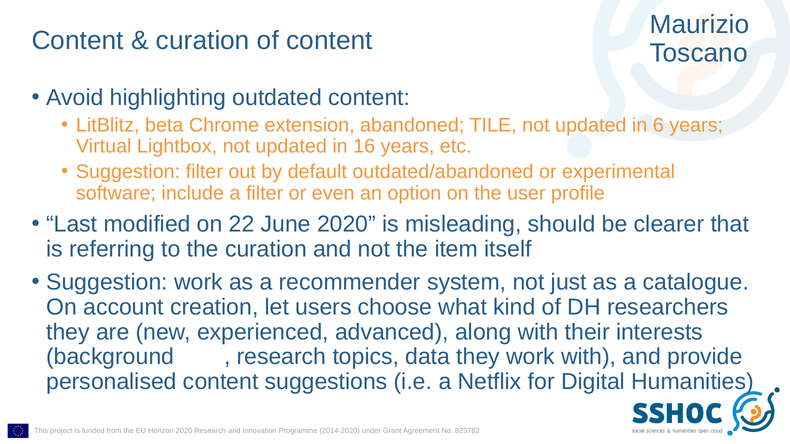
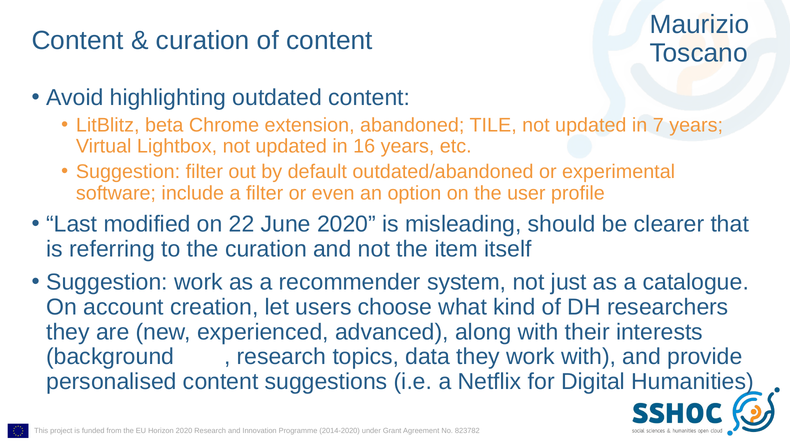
6: 6 -> 7
